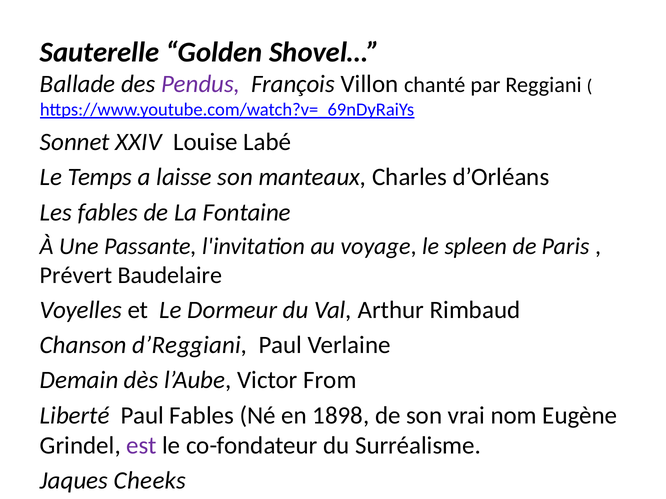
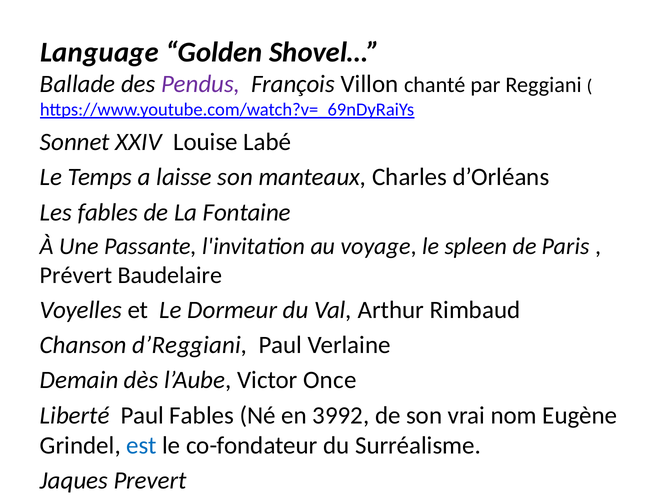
Sauterelle: Sauterelle -> Language
From: From -> Once
1898: 1898 -> 3992
est colour: purple -> blue
Cheeks: Cheeks -> Prevert
